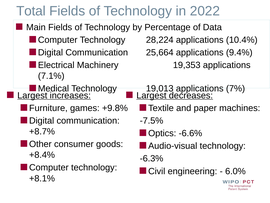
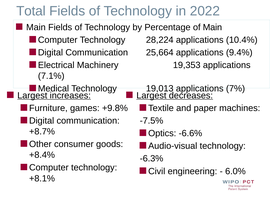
of Data: Data -> Main
